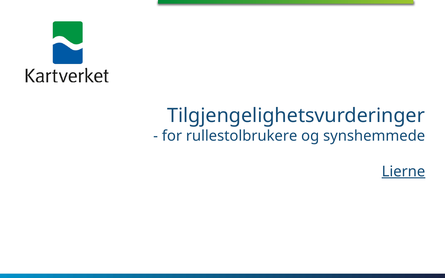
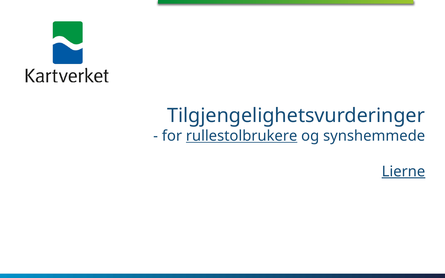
rullestolbrukere underline: none -> present
